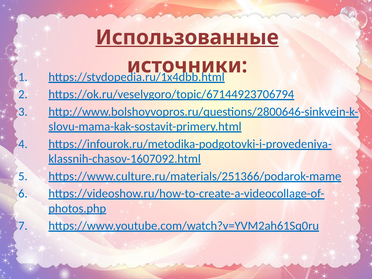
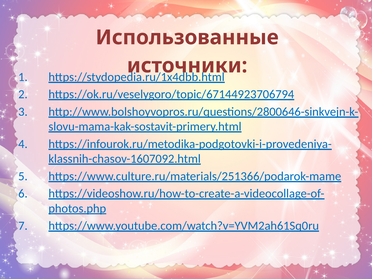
Использованные underline: present -> none
